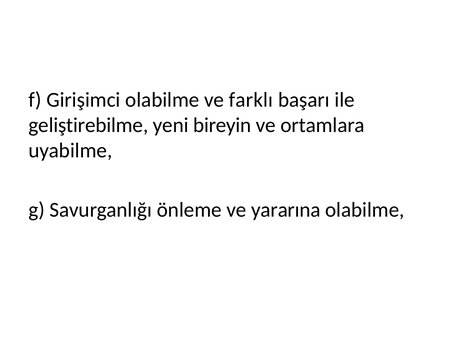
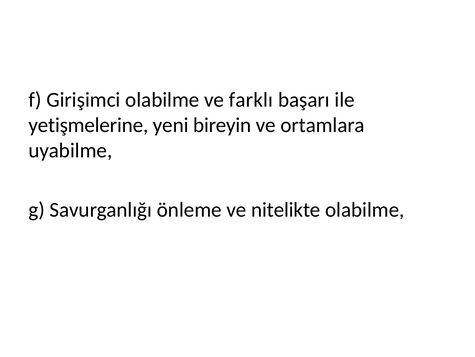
geliştirebilme: geliştirebilme -> yetişmelerine
yararına: yararına -> nitelikte
